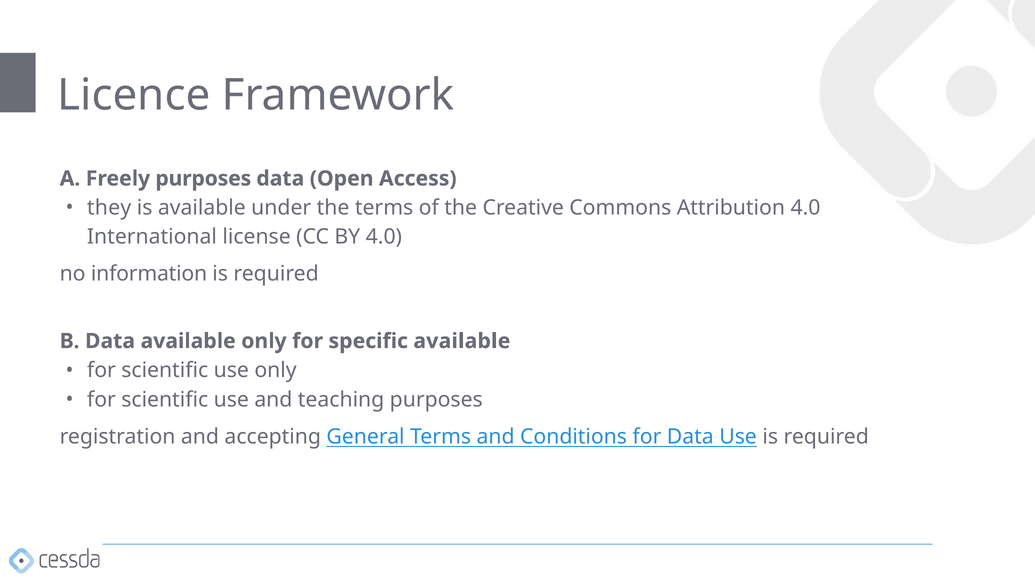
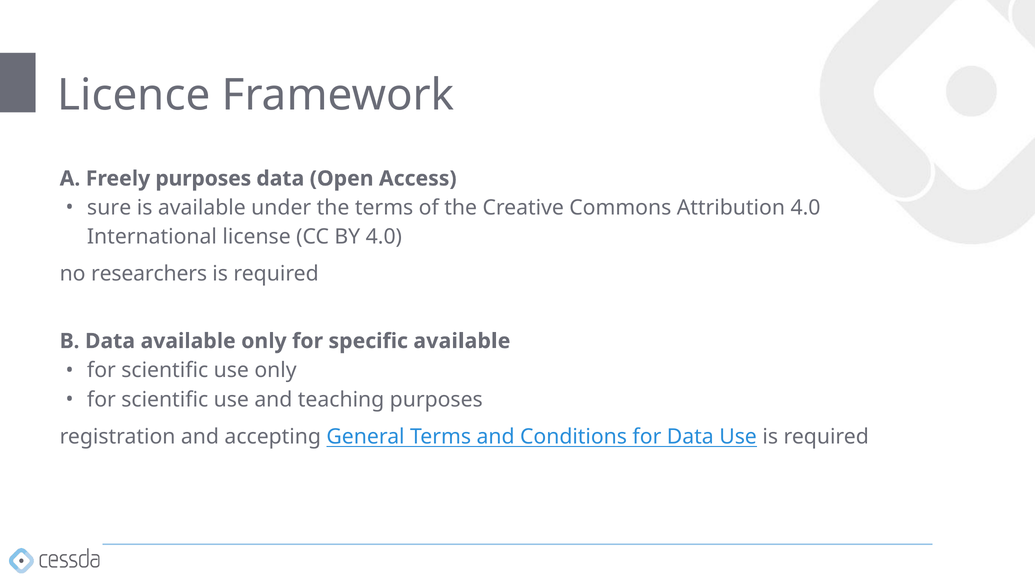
they: they -> sure
information: information -> researchers
